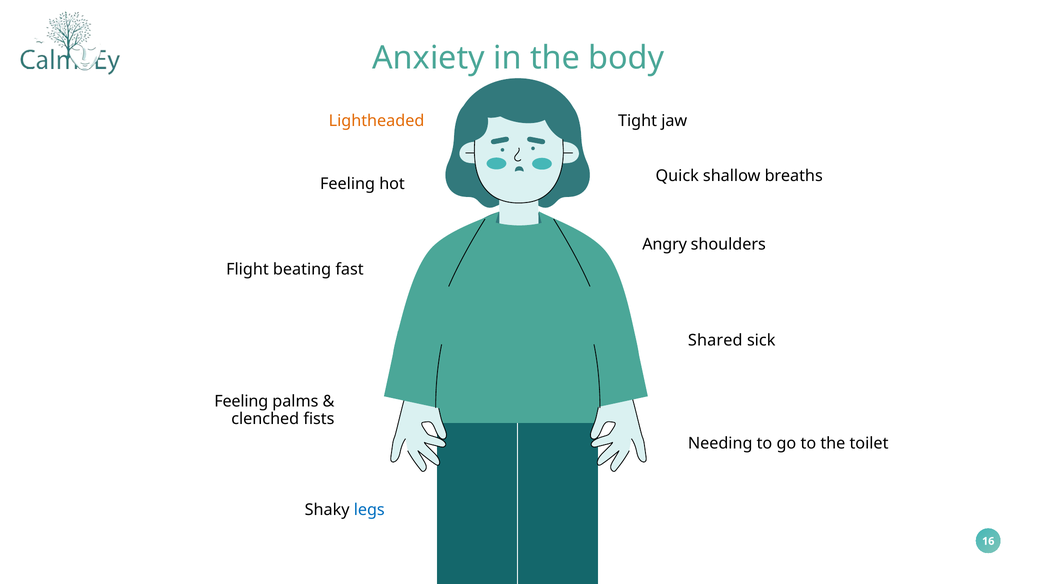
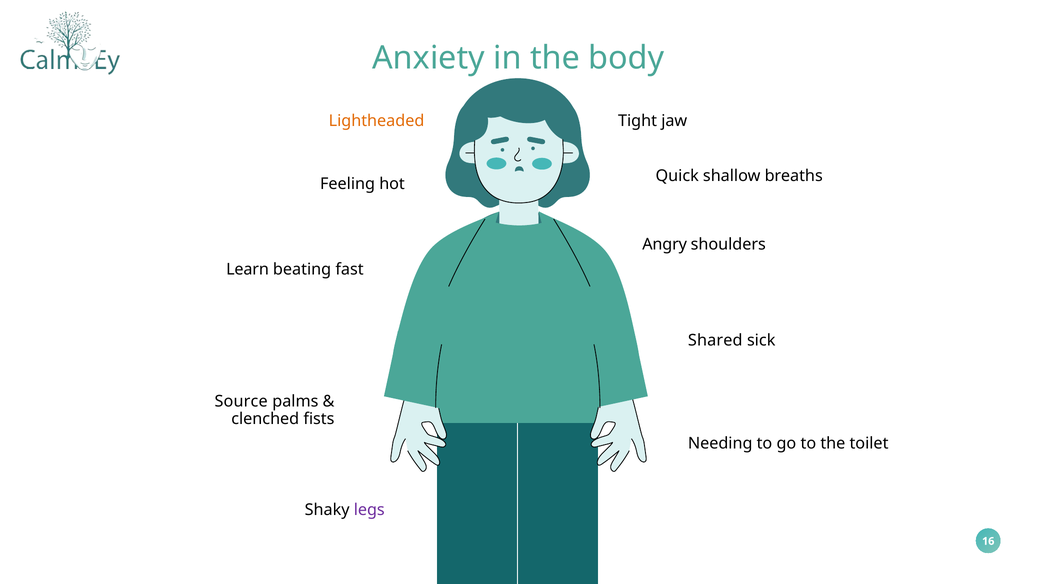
Flight: Flight -> Learn
Feeling at (241, 401): Feeling -> Source
legs colour: blue -> purple
